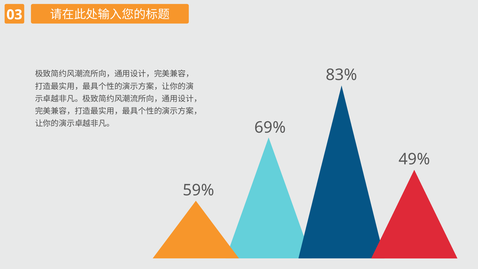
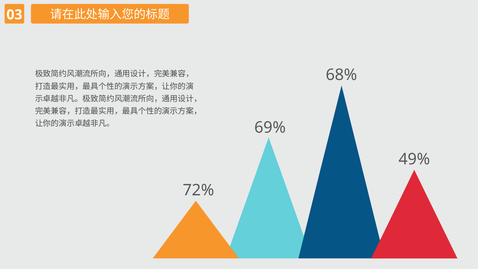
83%: 83% -> 68%
59%: 59% -> 72%
